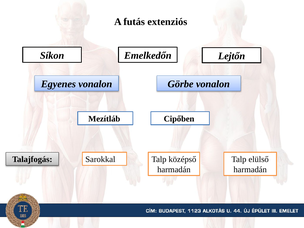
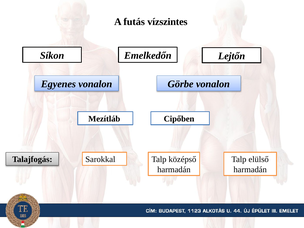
extenziós: extenziós -> vízszintes
